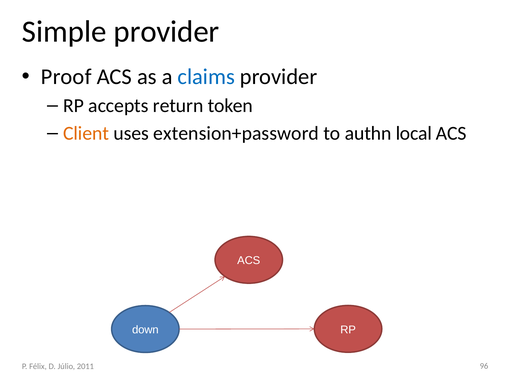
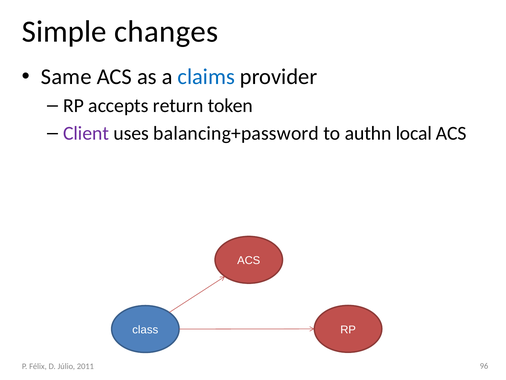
Simple provider: provider -> changes
Proof: Proof -> Same
Client colour: orange -> purple
extension+password: extension+password -> balancing+password
down: down -> class
